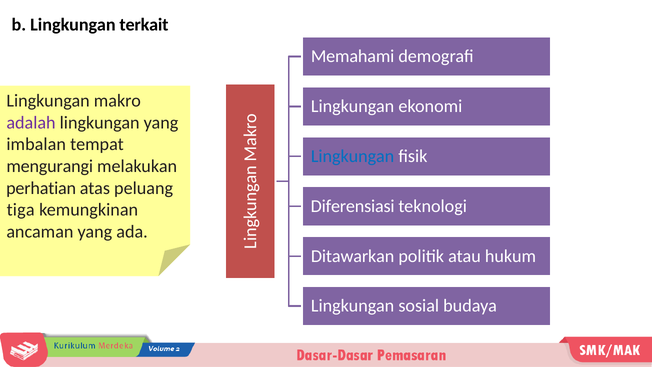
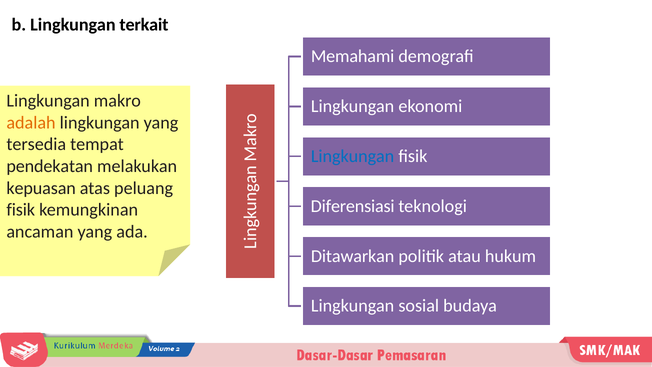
adalah colour: purple -> orange
imbalan: imbalan -> tersedia
mengurangi: mengurangi -> pendekatan
perhatian: perhatian -> kepuasan
tiga at (21, 210): tiga -> fisik
